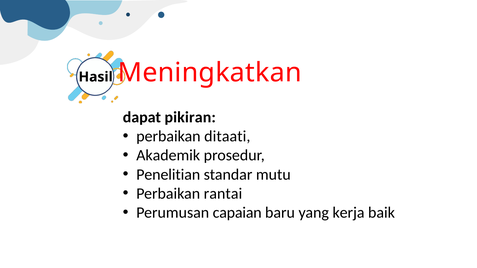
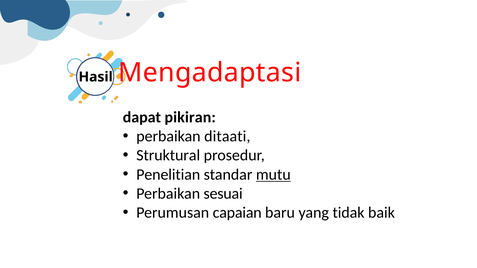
Meningkatkan: Meningkatkan -> Mengadaptasi
Akademik: Akademik -> Struktural
mutu underline: none -> present
rantai: rantai -> sesuai
kerja: kerja -> tidak
